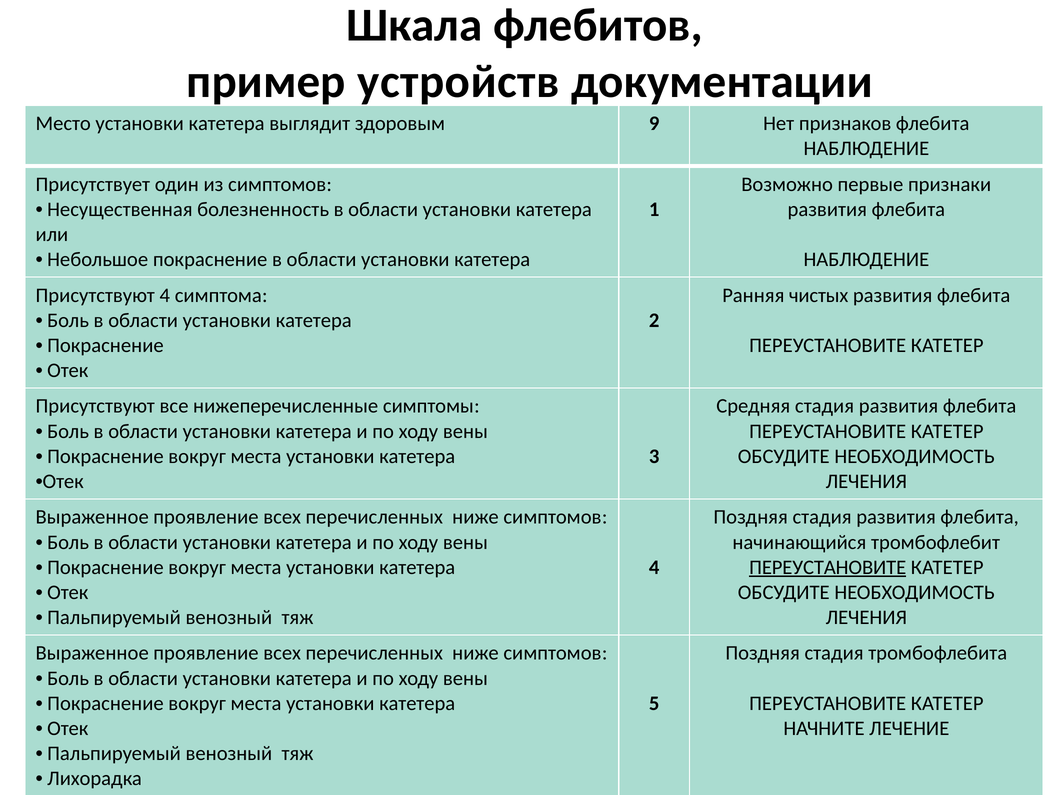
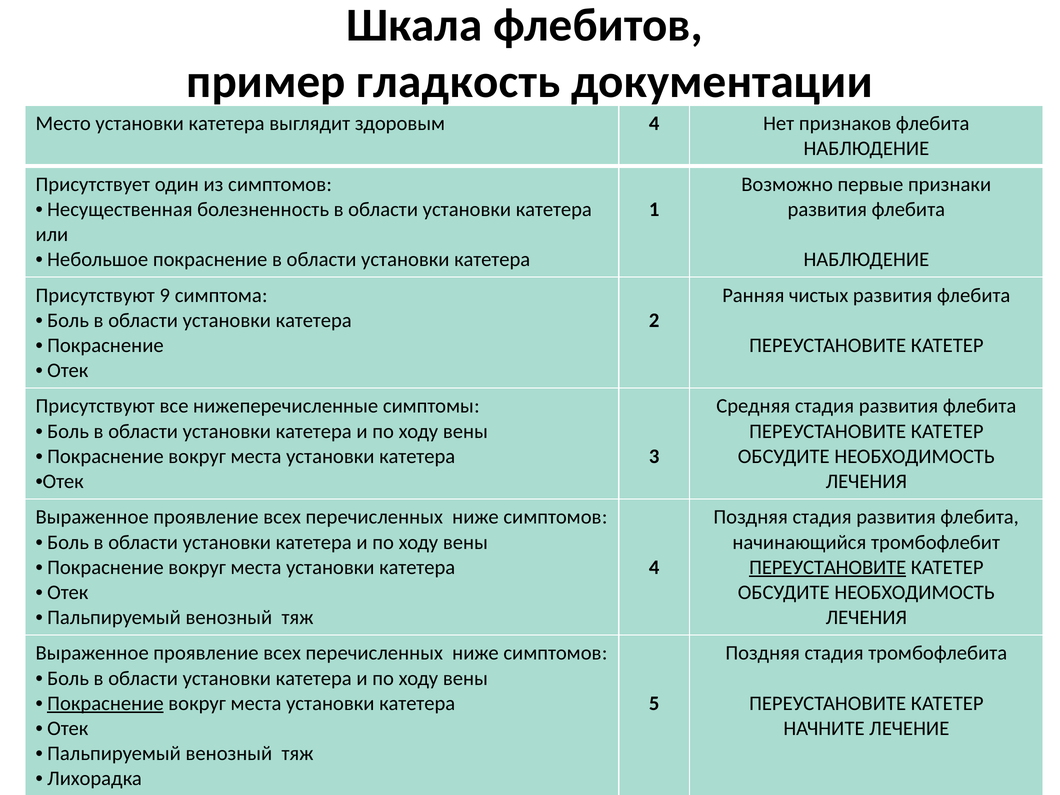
устройств: устройств -> гладкость
здоровым 9: 9 -> 4
Присутствуют 4: 4 -> 9
Покраснение at (105, 703) underline: none -> present
